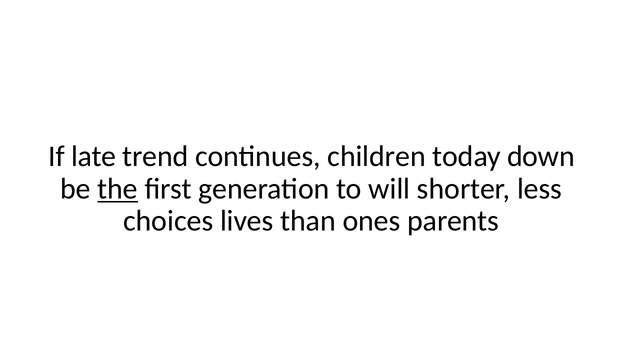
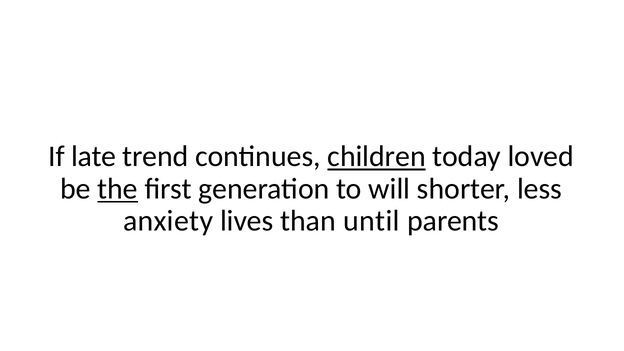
children underline: none -> present
down: down -> loved
choices: choices -> anxiety
ones: ones -> until
